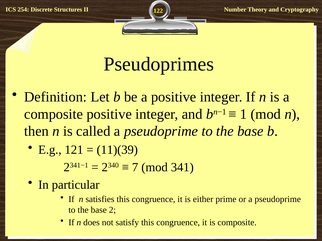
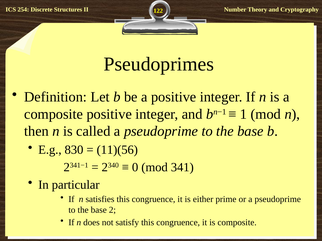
121: 121 -> 830
11)(39: 11)(39 -> 11)(56
7: 7 -> 0
